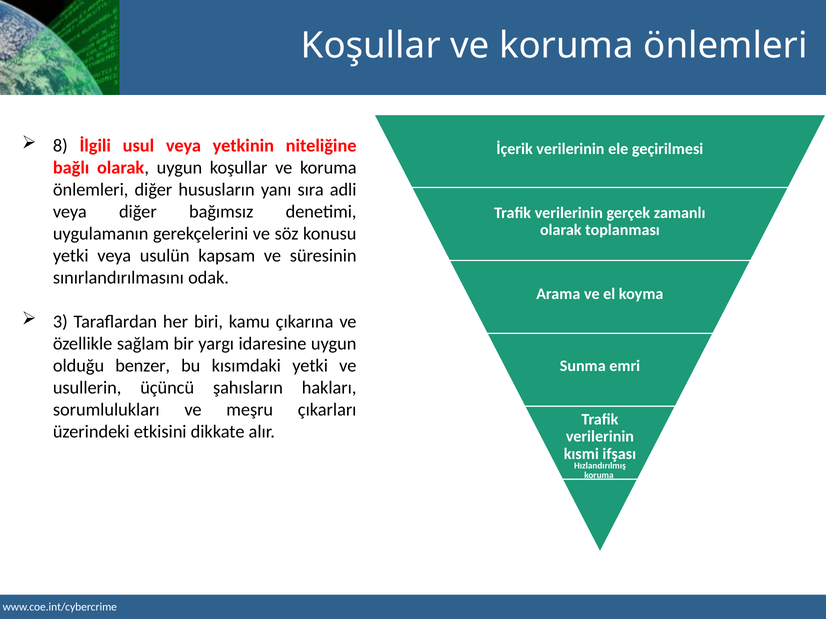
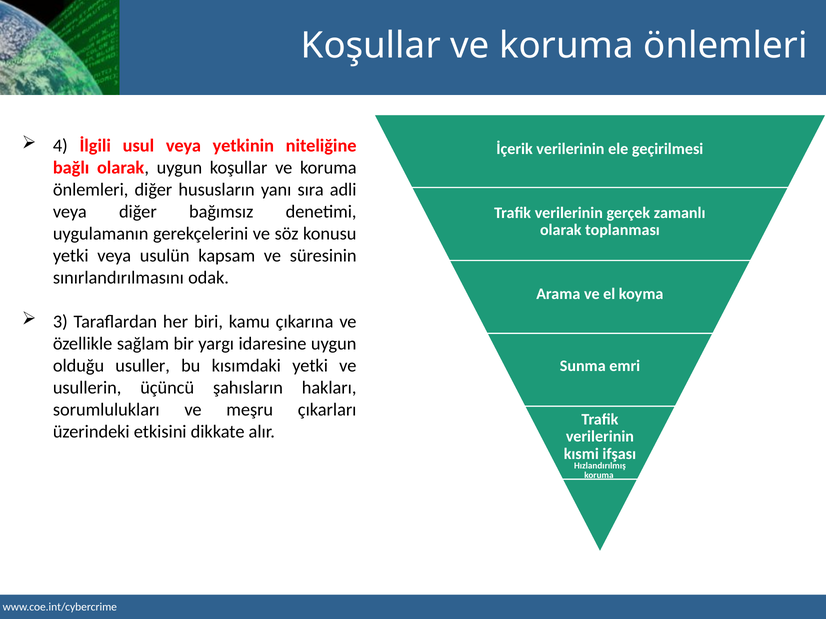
8: 8 -> 4
benzer: benzer -> usuller
